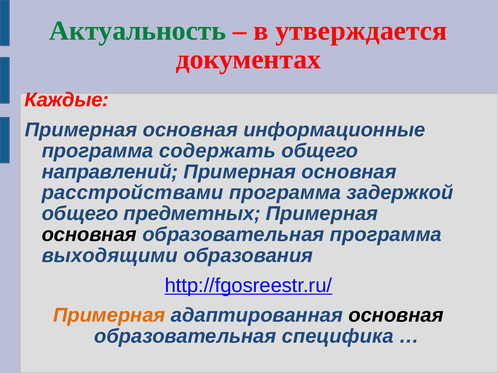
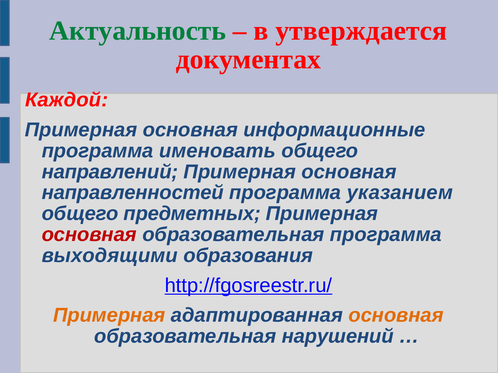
Каждые: Каждые -> Каждой
содержать: содержать -> именовать
расстройствами: расстройствами -> направленностей
задержкой: задержкой -> указанием
основная at (89, 235) colour: black -> red
основная at (396, 316) colour: black -> orange
специфика: специфика -> нарушений
